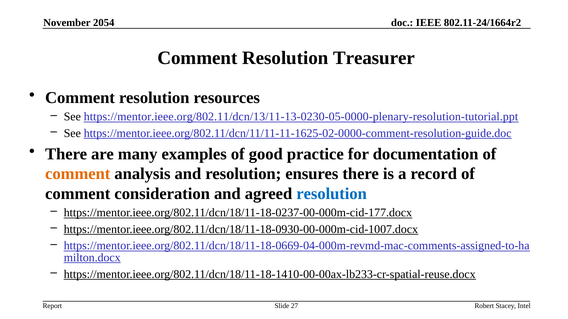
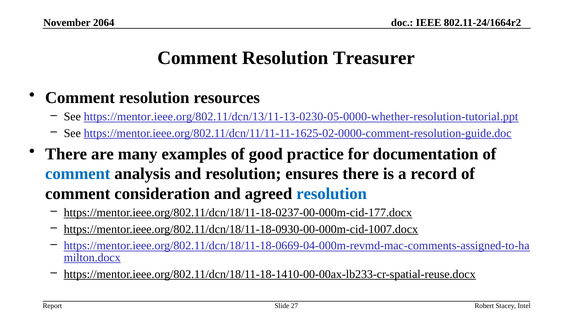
2054: 2054 -> 2064
https://mentor.ieee.org/802.11/dcn/13/11-13-0230-05-0000-plenary-resolution-tutorial.ppt: https://mentor.ieee.org/802.11/dcn/13/11-13-0230-05-0000-plenary-resolution-tutorial.ppt -> https://mentor.ieee.org/802.11/dcn/13/11-13-0230-05-0000-whether-resolution-tutorial.ppt
comment at (78, 174) colour: orange -> blue
